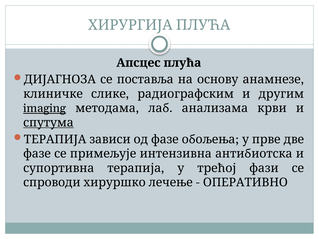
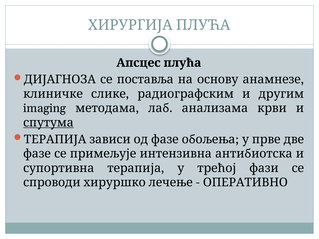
imaging underline: present -> none
